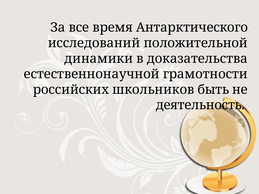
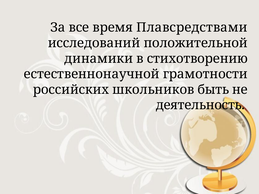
Антарктического: Антарктического -> Плавсредствами
доказательства: доказательства -> стихотворению
